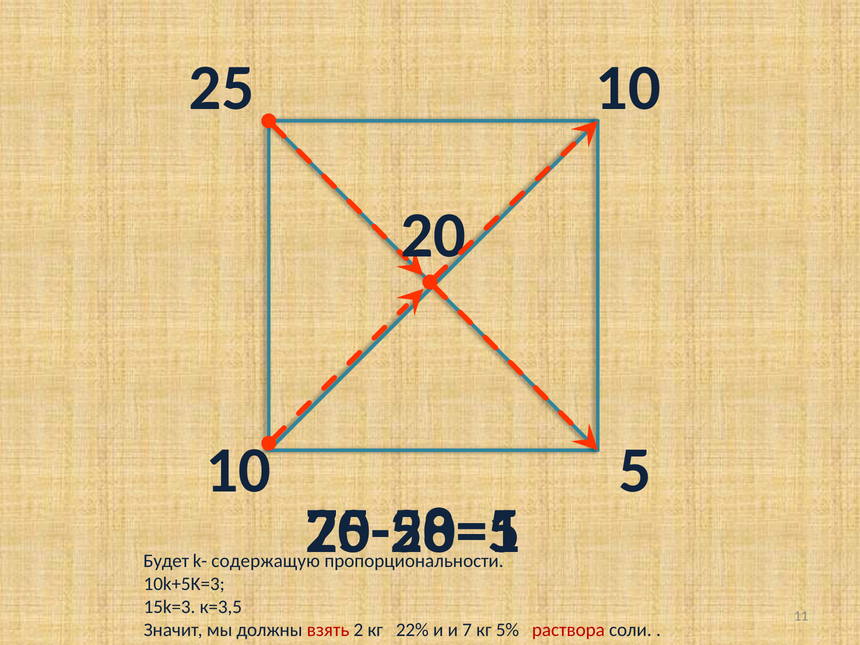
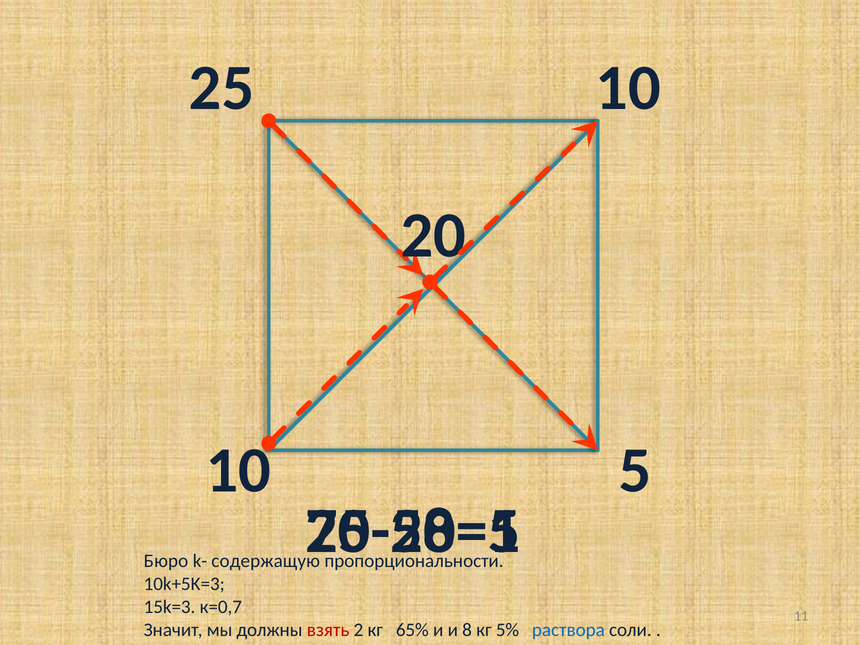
Будет: Будет -> Бюро
к=3,5: к=3,5 -> к=0,7
22%: 22% -> 65%
7: 7 -> 8
раствора colour: red -> blue
